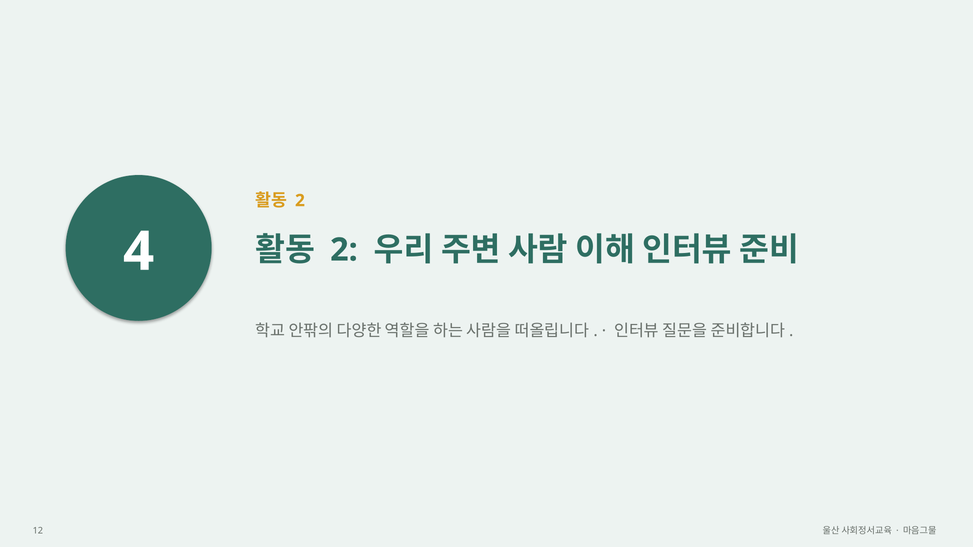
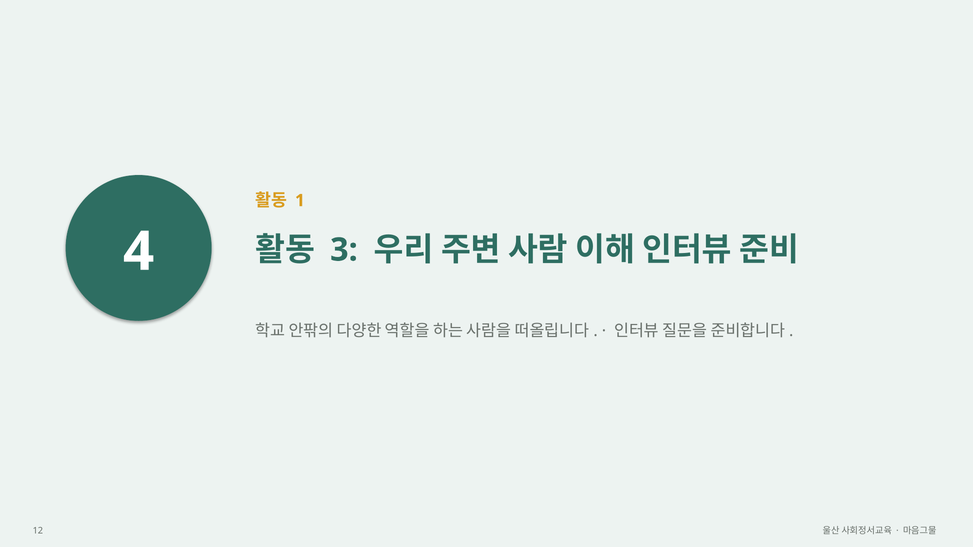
2 at (300, 201): 2 -> 1
2 at (344, 250): 2 -> 3
